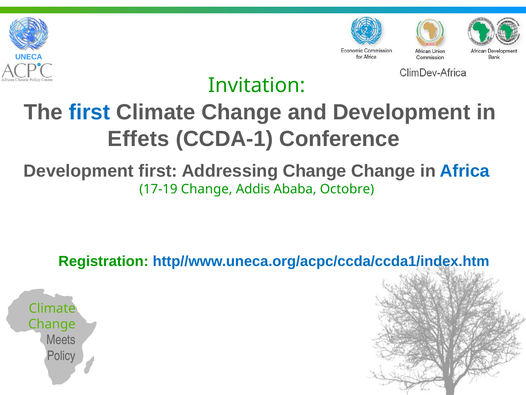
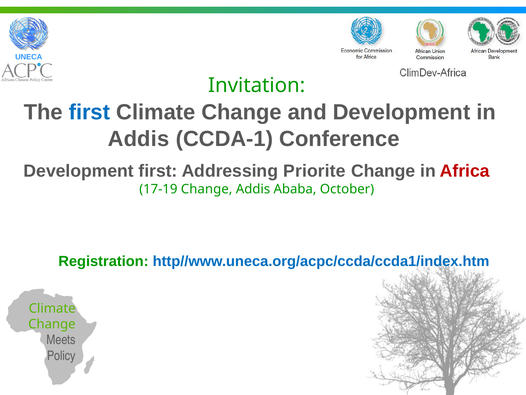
Effets at (139, 139): Effets -> Addis
Addressing Change: Change -> Priorite
Africa colour: blue -> red
Octobre: Octobre -> October
